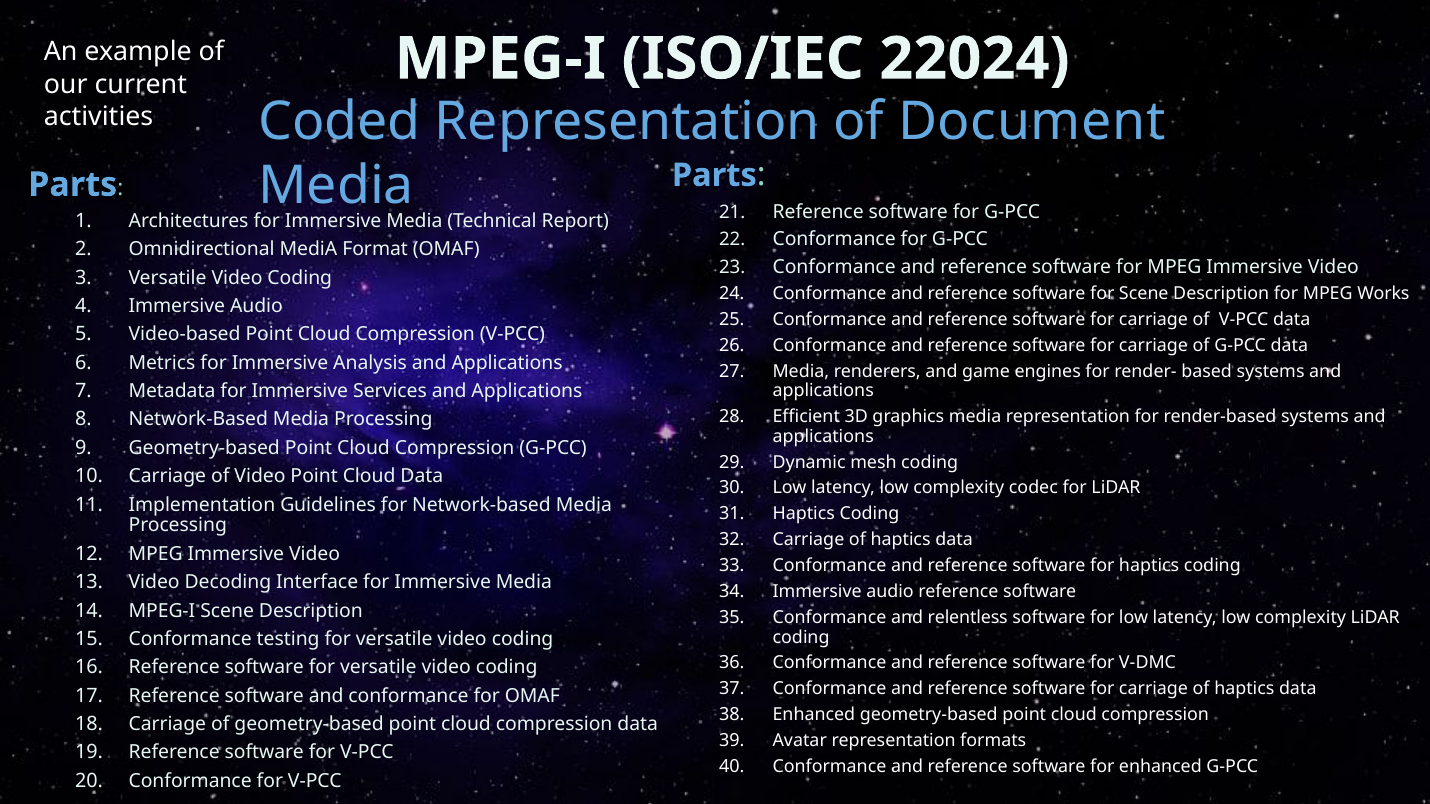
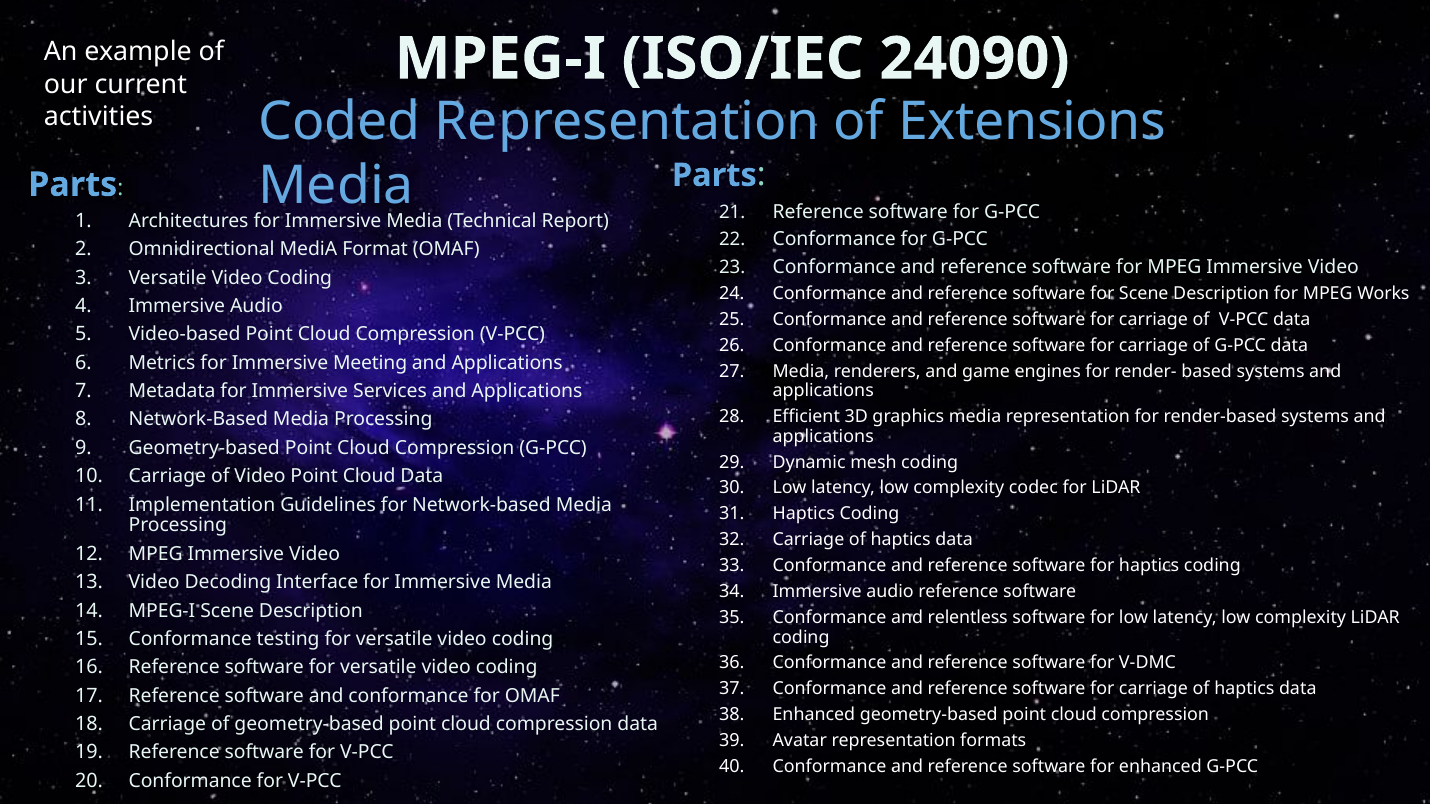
22024: 22024 -> 24090
Document: Document -> Extensions
Analysis: Analysis -> Meeting
